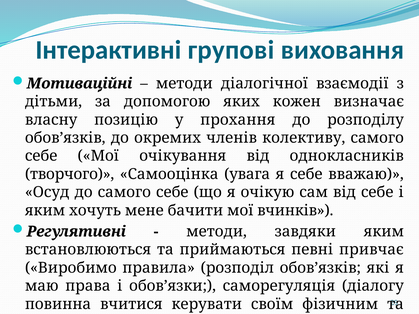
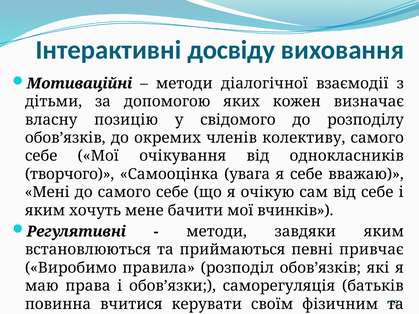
групові: групові -> досвіду
прохання: прохання -> свідомого
Осуд: Осуд -> Мені
діалогу: діалогу -> батьків
